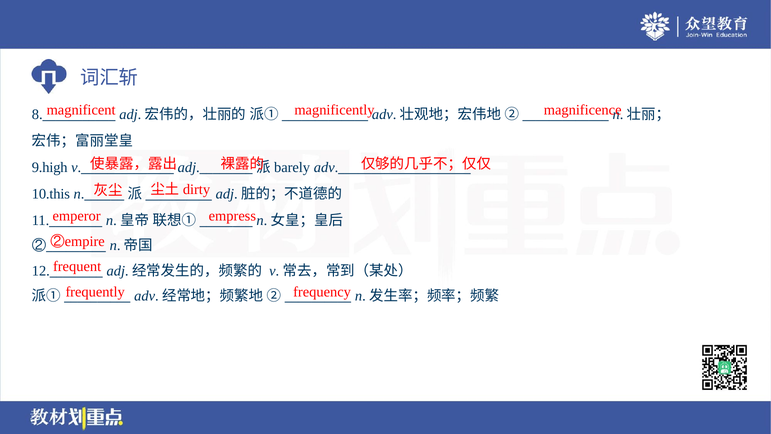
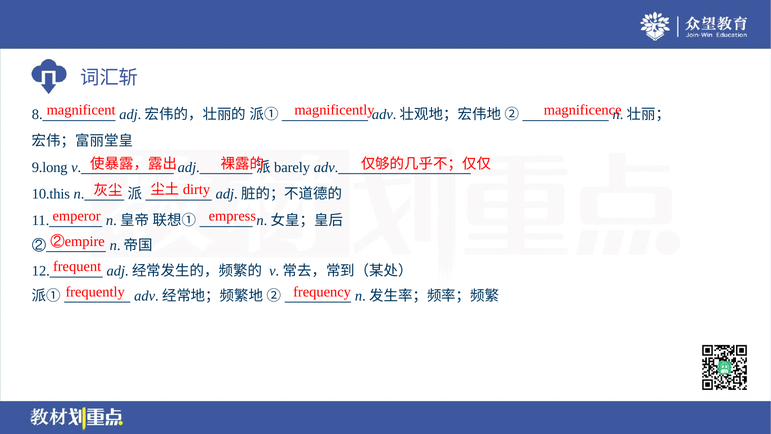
9.high: 9.high -> 9.long
